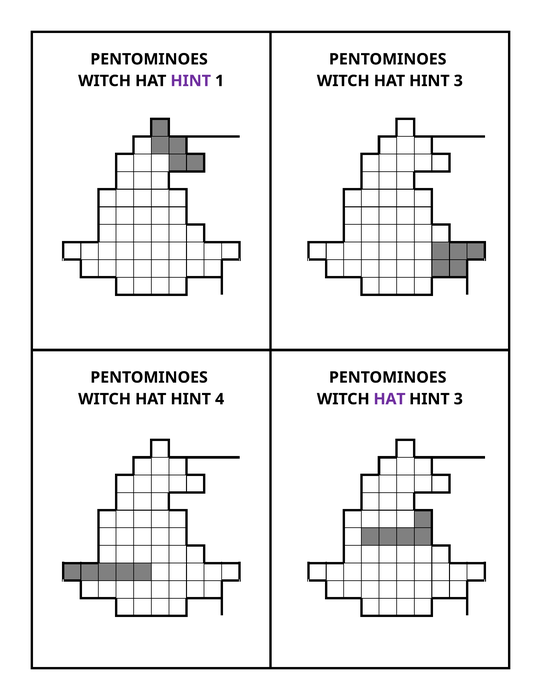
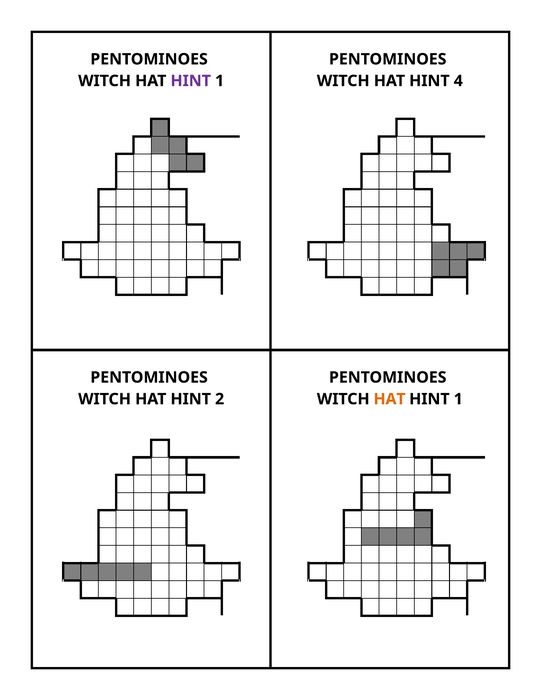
3 at (458, 81): 3 -> 4
4: 4 -> 2
HAT at (390, 399) colour: purple -> orange
3 at (458, 399): 3 -> 1
